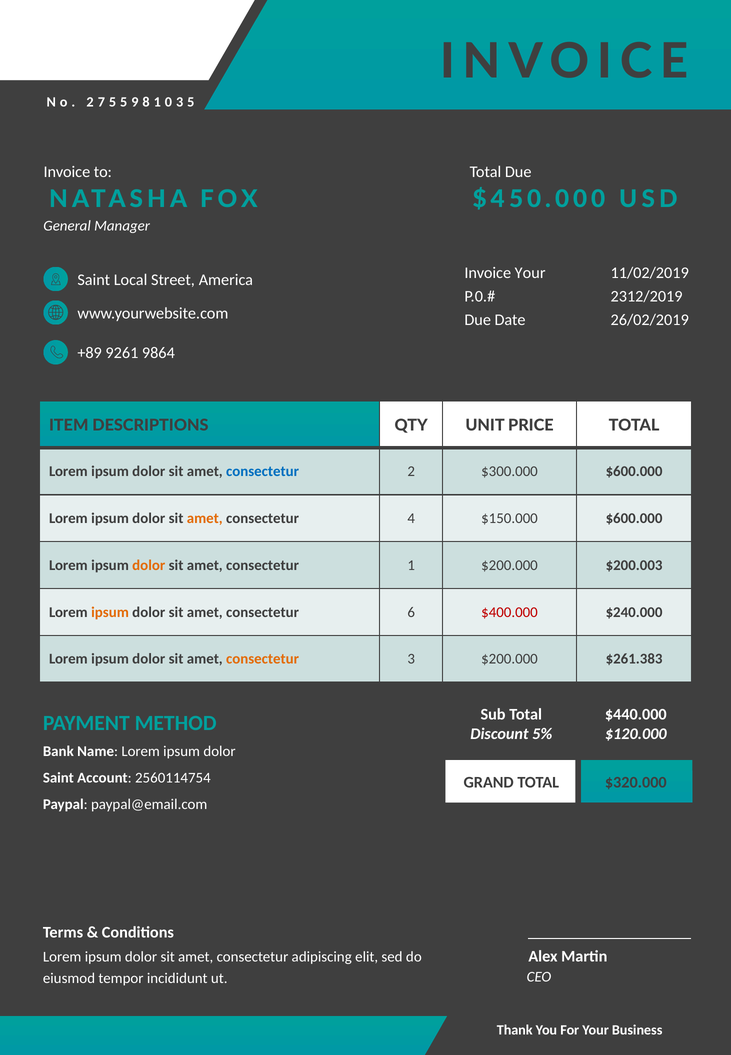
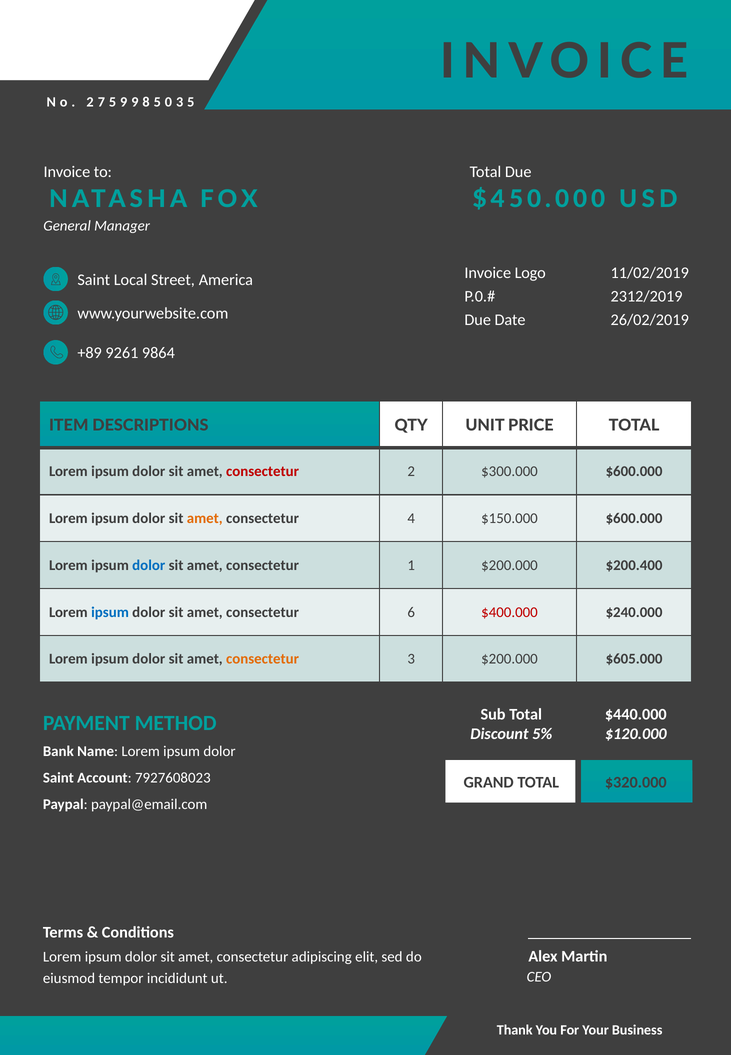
5 at (124, 102): 5 -> 9
1 at (157, 102): 1 -> 5
Invoice Your: Your -> Logo
consectetur at (263, 472) colour: blue -> red
dolor at (149, 566) colour: orange -> blue
$200.003: $200.003 -> $200.400
ipsum at (110, 613) colour: orange -> blue
$261.383: $261.383 -> $605.000
2560114754: 2560114754 -> 7927608023
